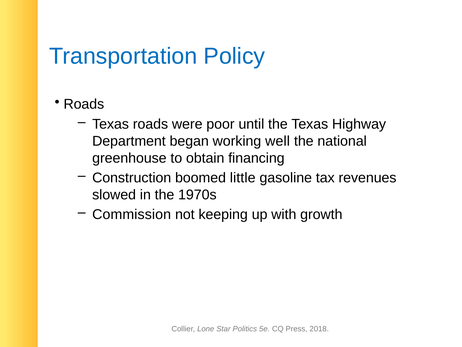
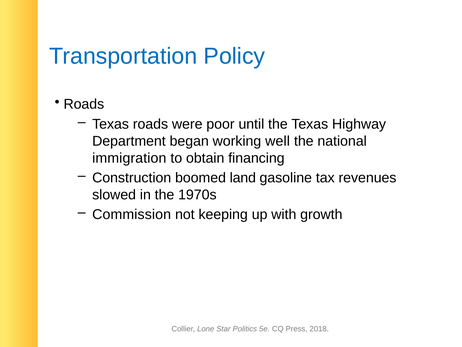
greenhouse: greenhouse -> immigration
little: little -> land
